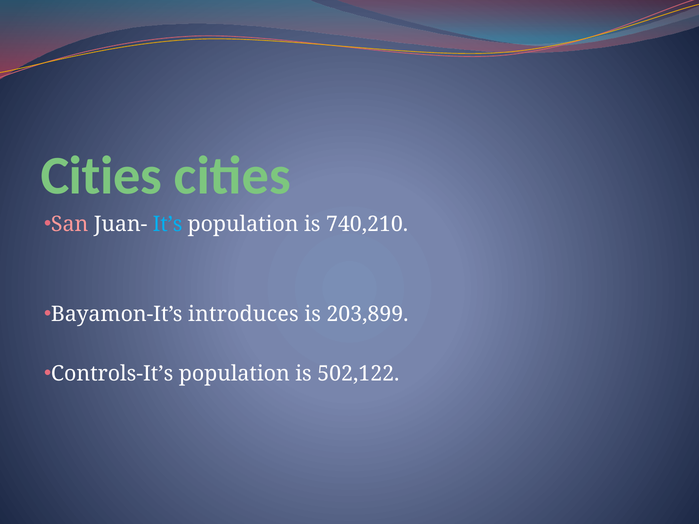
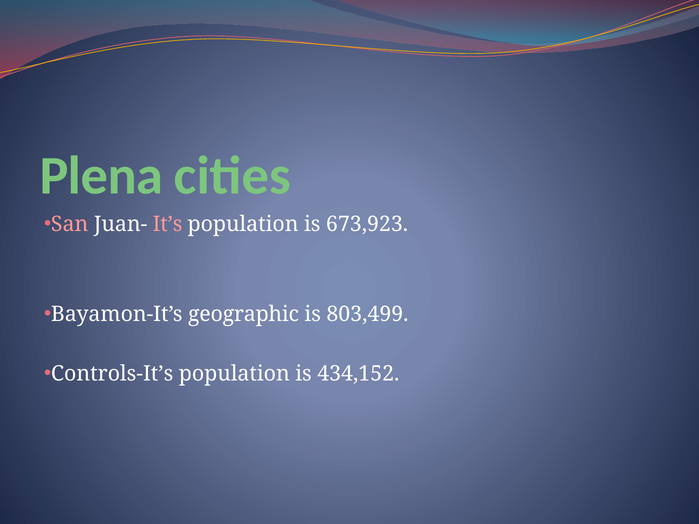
Cities at (101, 176): Cities -> Plena
It’s colour: light blue -> pink
740,210: 740,210 -> 673,923
introduces: introduces -> geographic
203,899: 203,899 -> 803,499
502,122: 502,122 -> 434,152
